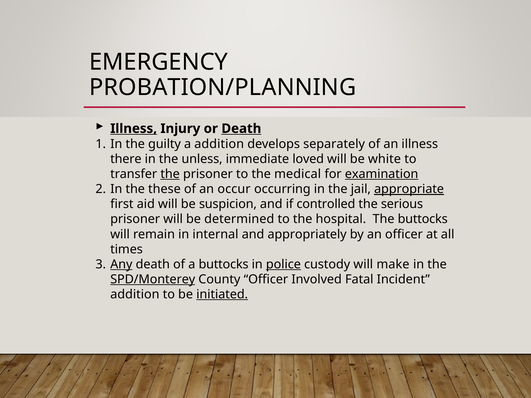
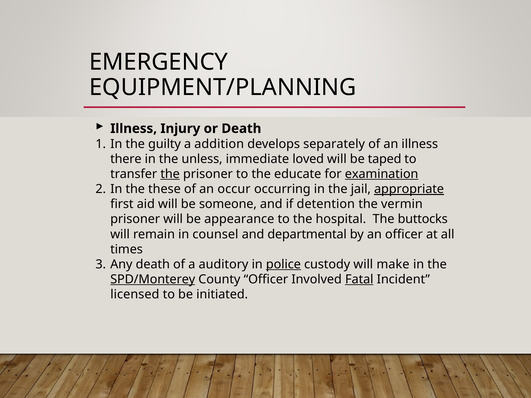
PROBATION/PLANNING: PROBATION/PLANNING -> EQUIPMENT/PLANNING
Illness at (134, 129) underline: present -> none
Death at (241, 129) underline: present -> none
white: white -> taped
medical: medical -> educate
suspicion: suspicion -> someone
controlled: controlled -> detention
serious: serious -> vermin
determined: determined -> appearance
internal: internal -> counsel
appropriately: appropriately -> departmental
Any underline: present -> none
a buttocks: buttocks -> auditory
Fatal underline: none -> present
addition at (135, 295): addition -> licensed
initiated underline: present -> none
